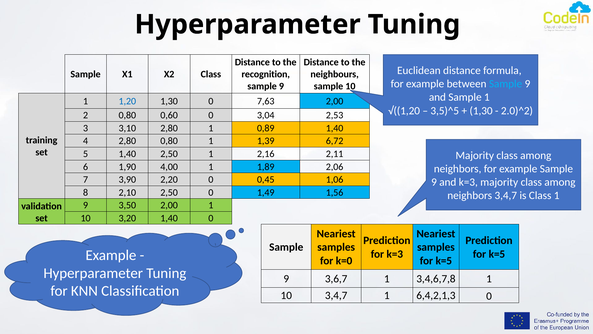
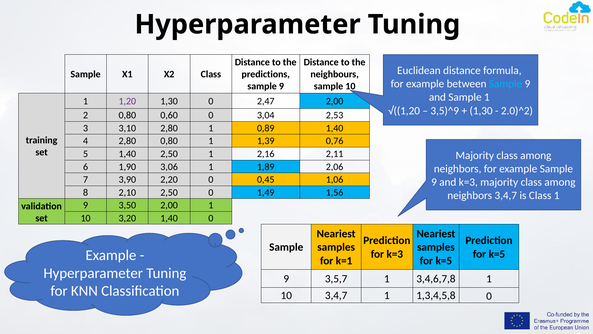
recognition: recognition -> predictions
1,20 colour: blue -> purple
7,63: 7,63 -> 2,47
3,5)^5: 3,5)^5 -> 3,5)^9
6,72: 6,72 -> 0,76
4,00: 4,00 -> 3,06
k=0: k=0 -> k=1
3,6,7: 3,6,7 -> 3,5,7
6,4,2,1,3: 6,4,2,1,3 -> 1,3,4,5,8
